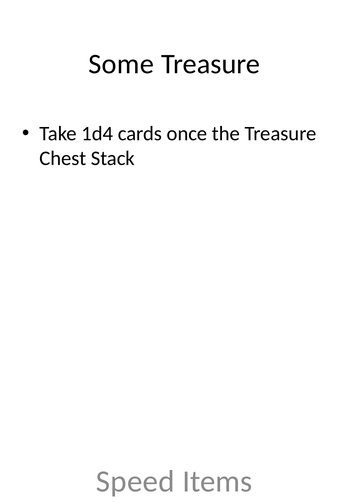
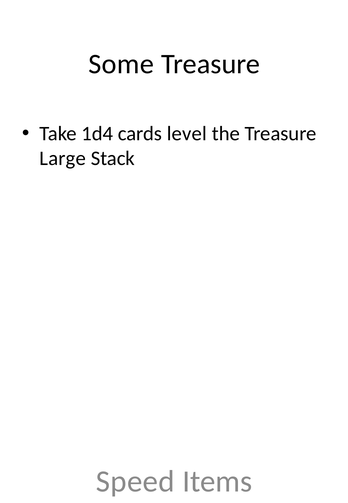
once: once -> level
Chest: Chest -> Large
